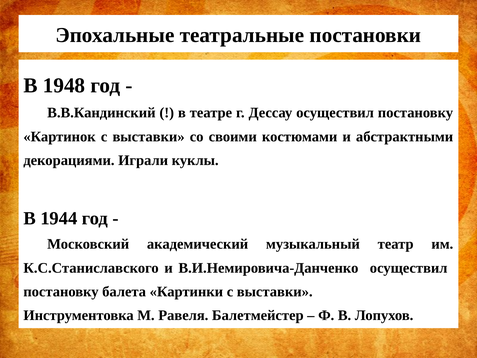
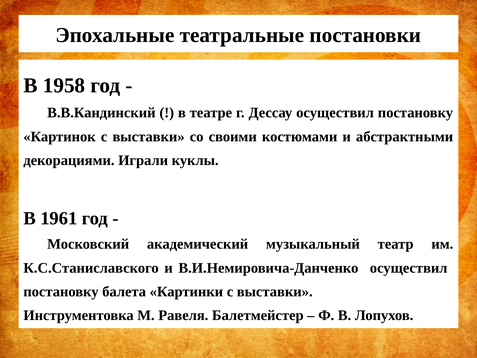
1948: 1948 -> 1958
1944: 1944 -> 1961
